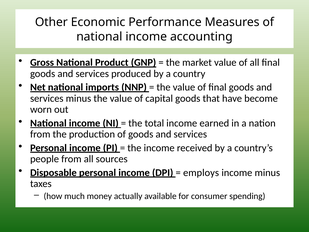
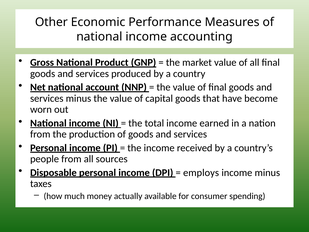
imports: imports -> account
